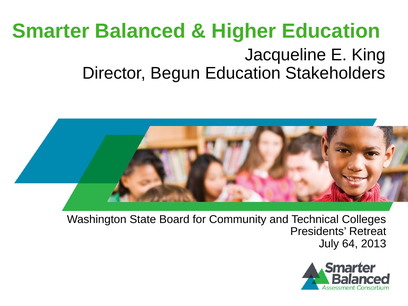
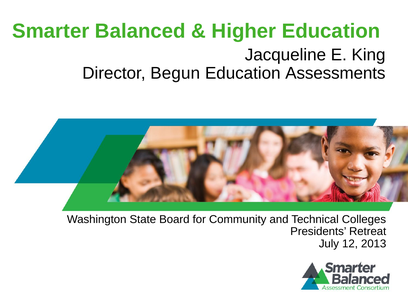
Stakeholders: Stakeholders -> Assessments
64: 64 -> 12
